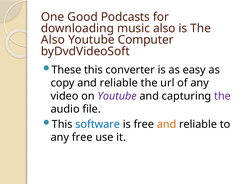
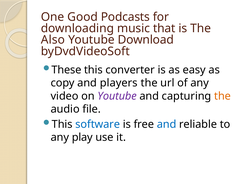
music also: also -> that
Computer: Computer -> Download
copy and reliable: reliable -> players
the at (222, 96) colour: purple -> orange
and at (167, 124) colour: orange -> blue
any free: free -> play
